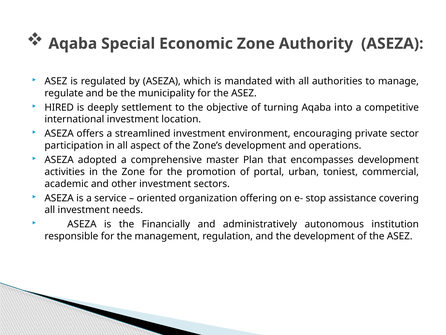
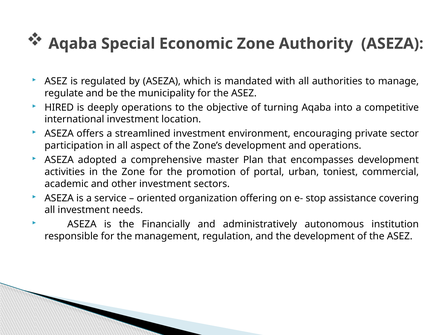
deeply settlement: settlement -> operations
